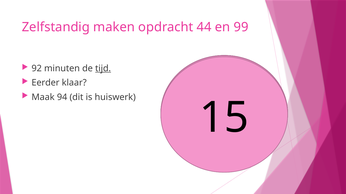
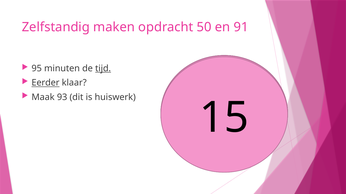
44: 44 -> 50
99: 99 -> 91
92: 92 -> 95
Eerder underline: none -> present
94: 94 -> 93
